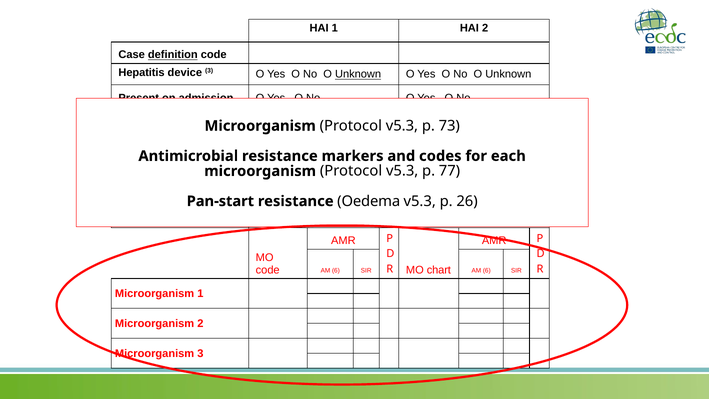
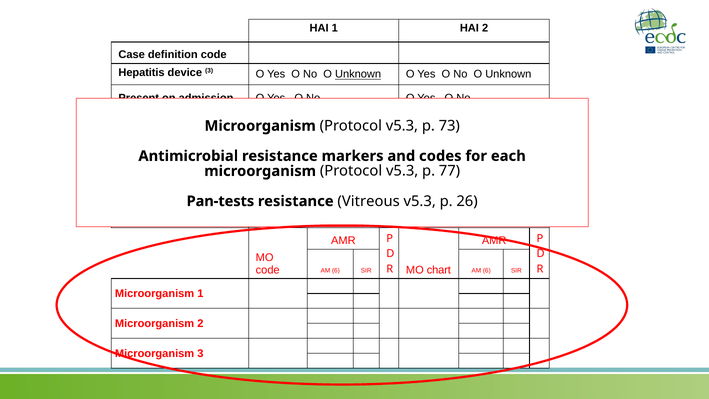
definition underline: present -> none
Pan-start: Pan-start -> Pan-tests
Oedema: Oedema -> Vitreous
